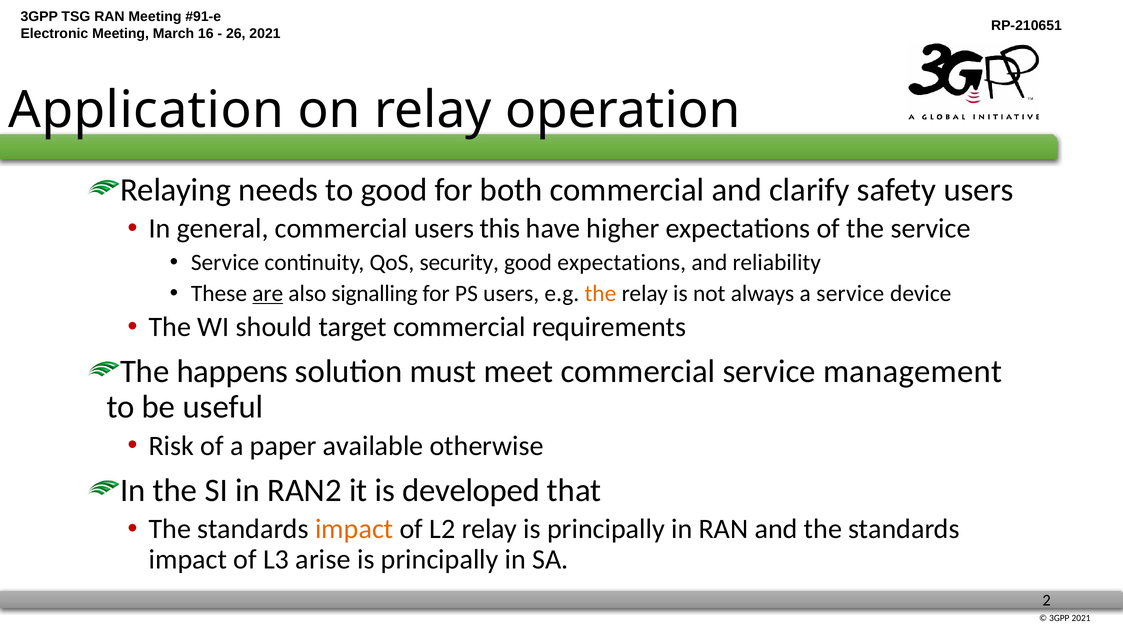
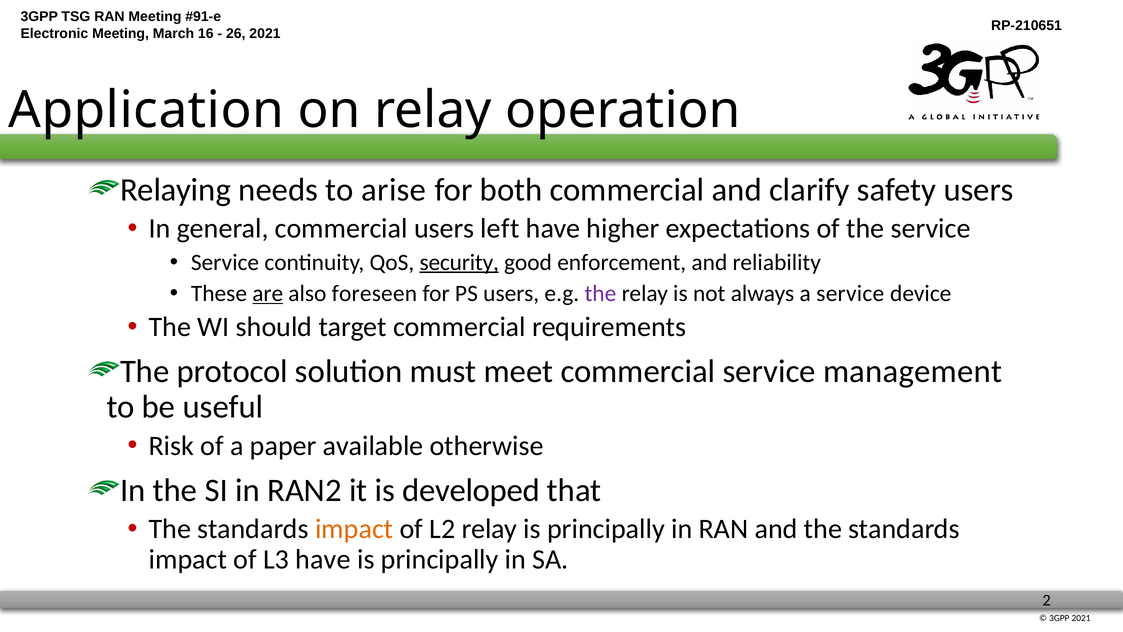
to good: good -> arise
this: this -> left
security underline: none -> present
good expectations: expectations -> enforcement
signalling: signalling -> foreseen
the at (600, 293) colour: orange -> purple
happens: happens -> protocol
L3 arise: arise -> have
